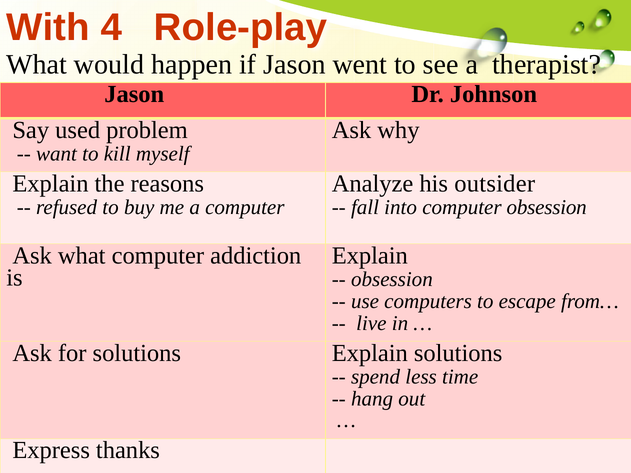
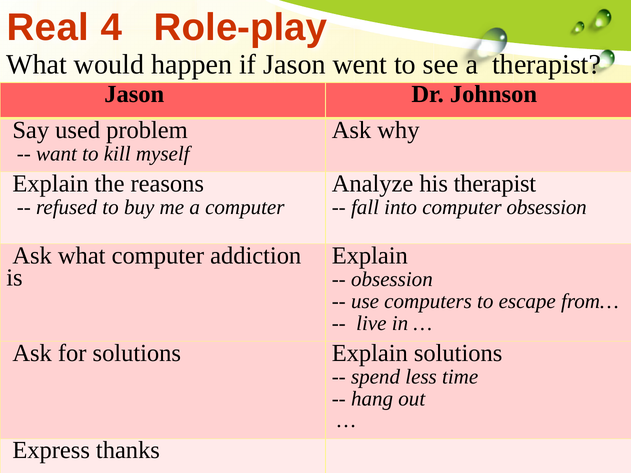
With: With -> Real
his outsider: outsider -> therapist
